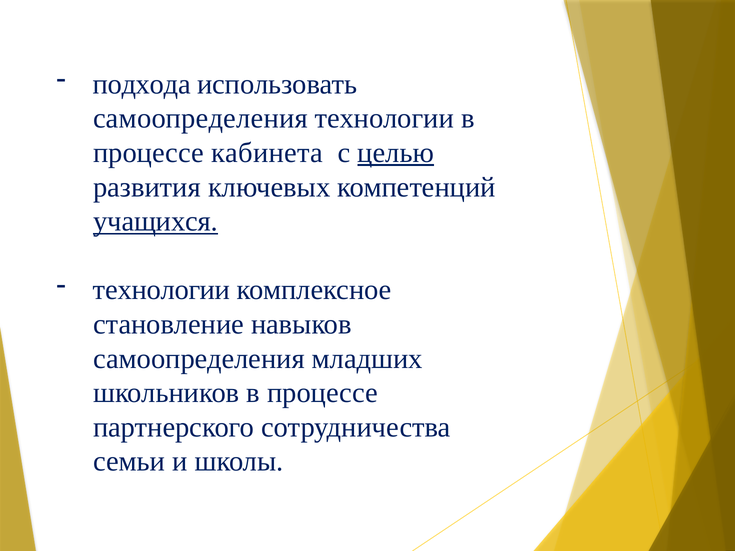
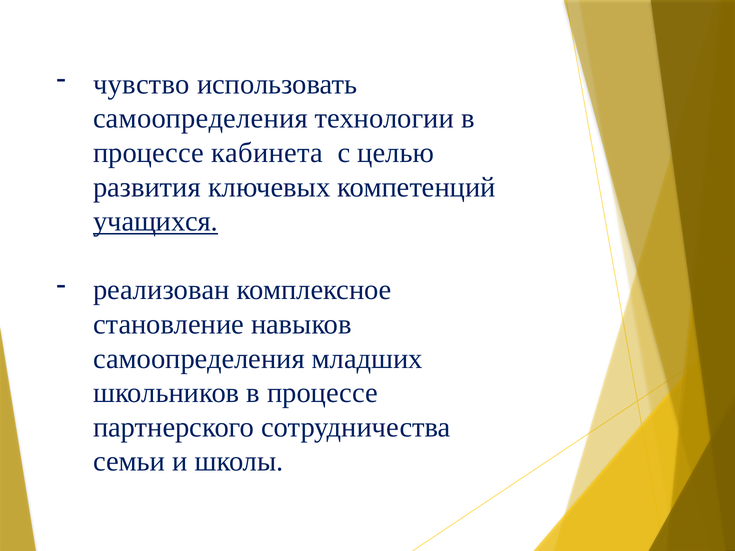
подхода: подхода -> чувство
целью underline: present -> none
технологии at (162, 290): технологии -> реализован
